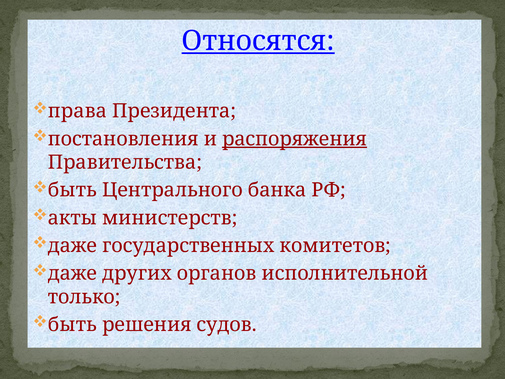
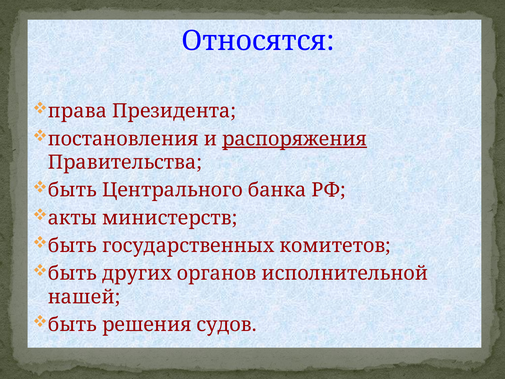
Относятся underline: present -> none
даже at (72, 246): даже -> быть
даже at (72, 273): даже -> быть
только: только -> нашей
